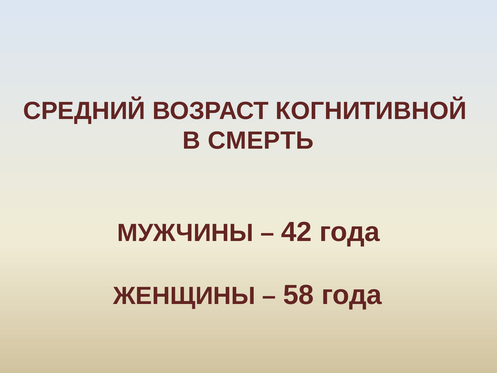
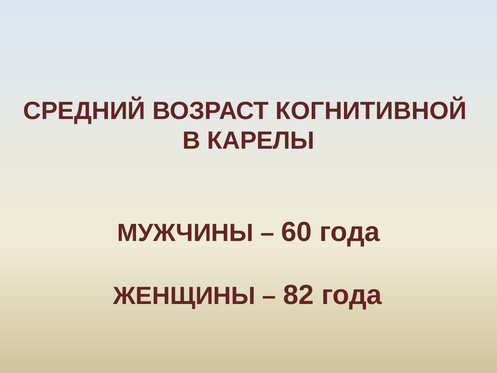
СМЕРТЬ: СМЕРТЬ -> КАРЕЛЫ
42: 42 -> 60
58: 58 -> 82
